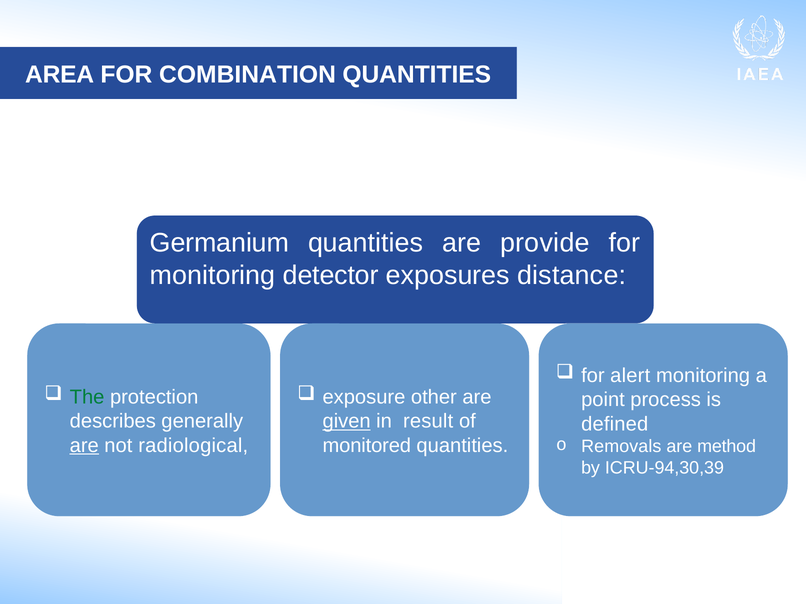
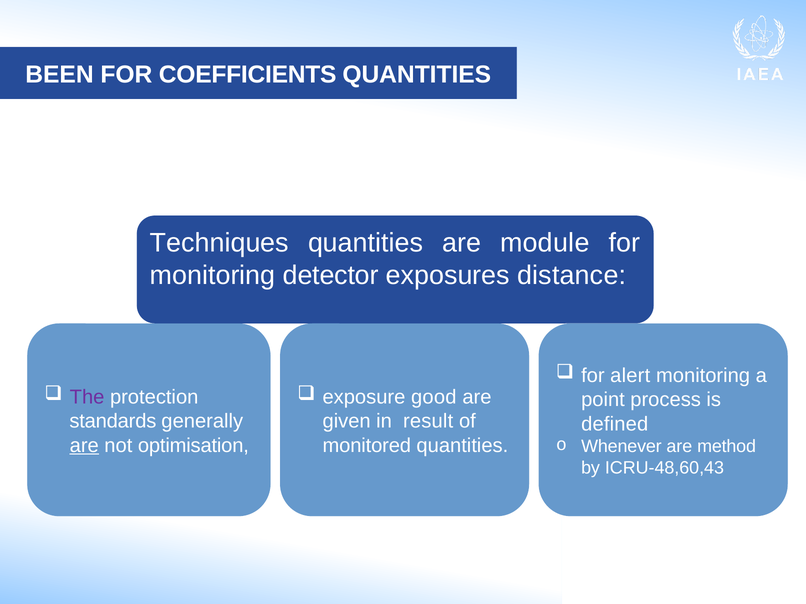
AREA: AREA -> BEEN
COMBINATION: COMBINATION -> COEFFICIENTS
Germanium: Germanium -> Techniques
provide: provide -> module
The colour: green -> purple
other: other -> good
describes: describes -> standards
given underline: present -> none
radiological: radiological -> optimisation
Removals: Removals -> Whenever
ICRU-94,30,39: ICRU-94,30,39 -> ICRU-48,60,43
